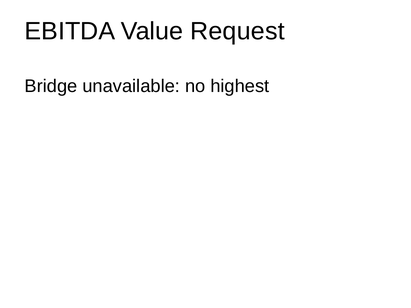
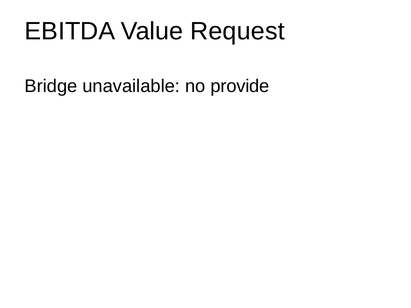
highest: highest -> provide
